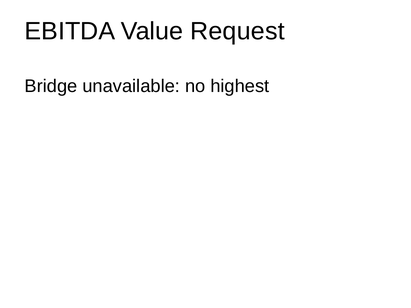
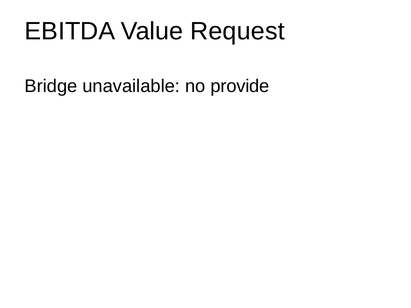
highest: highest -> provide
